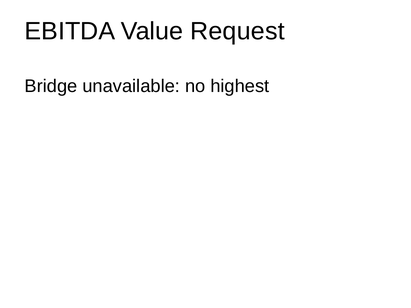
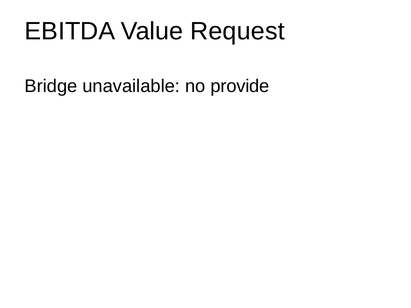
highest: highest -> provide
